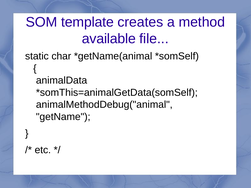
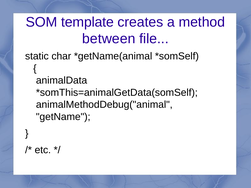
available: available -> between
